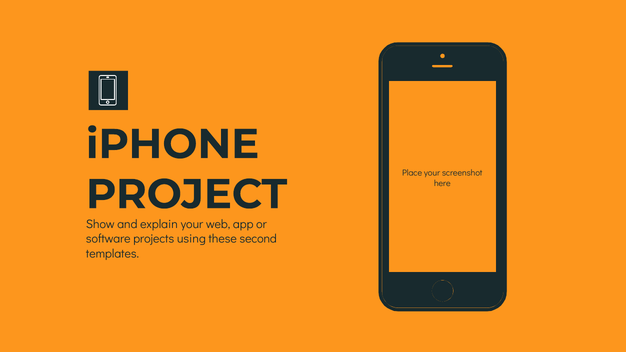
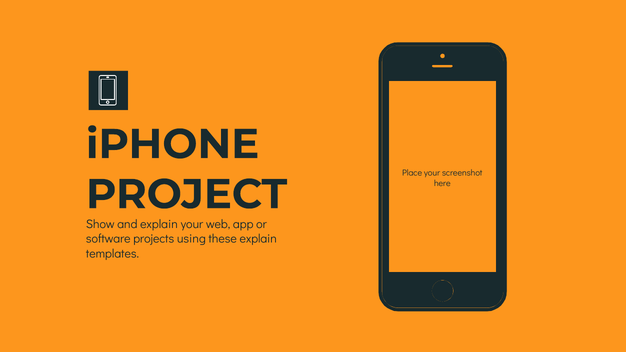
these second: second -> explain
